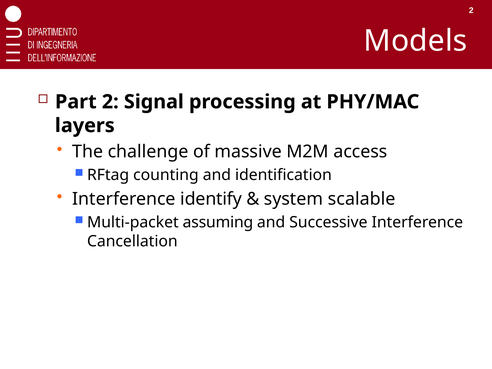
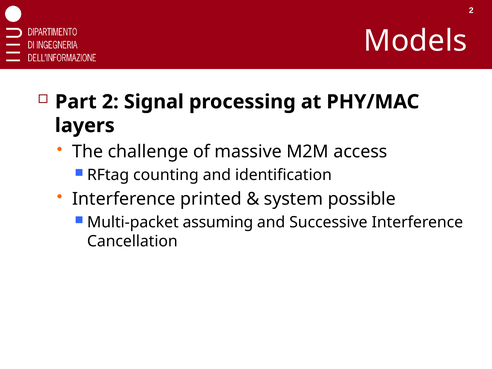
identify: identify -> printed
scalable: scalable -> possible
